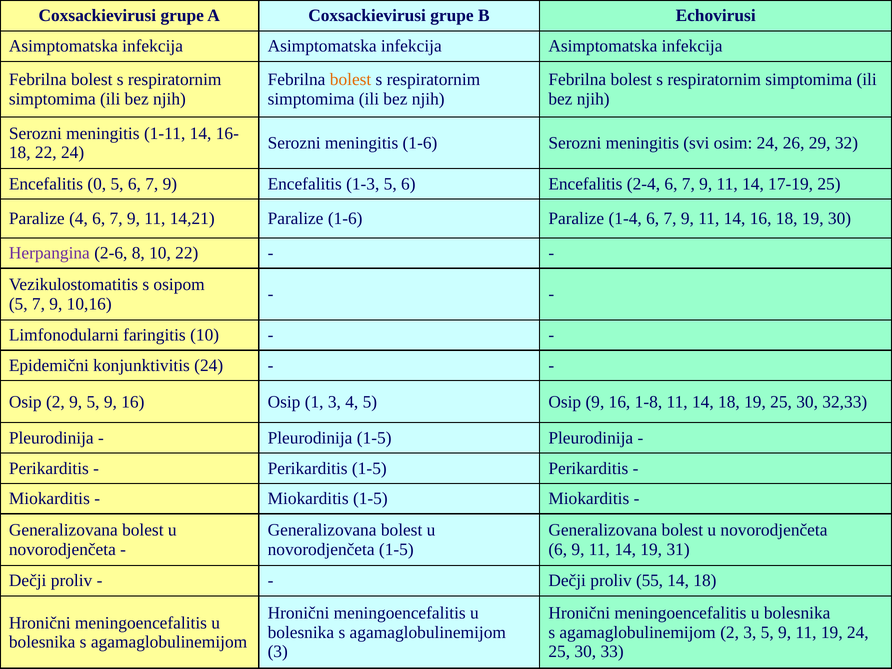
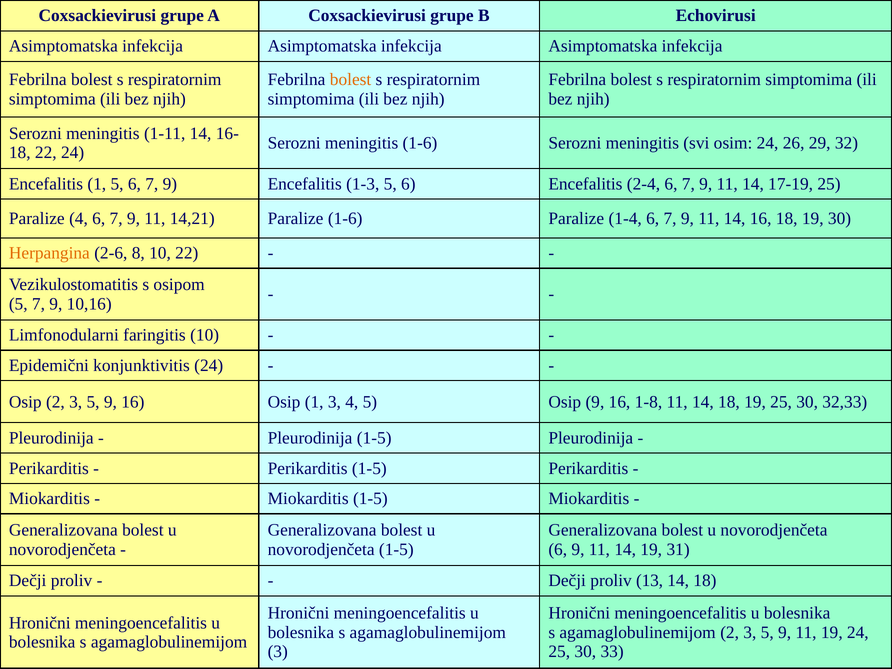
Encefalitis 0: 0 -> 1
Herpangina colour: purple -> orange
Osip 2 9: 9 -> 3
55: 55 -> 13
